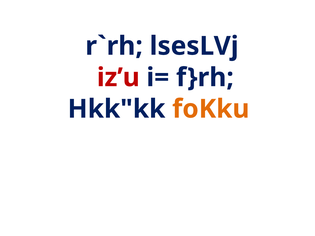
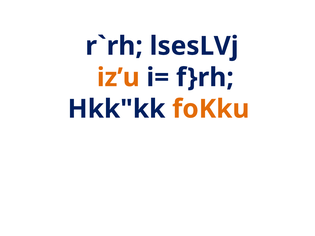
iz’u colour: red -> orange
